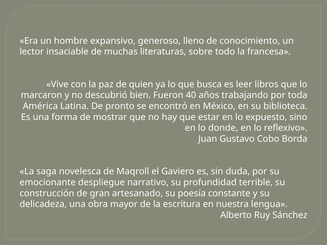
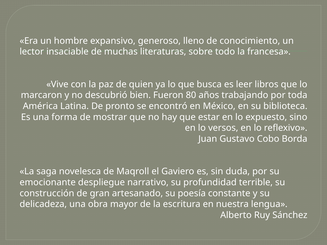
40: 40 -> 80
donde: donde -> versos
